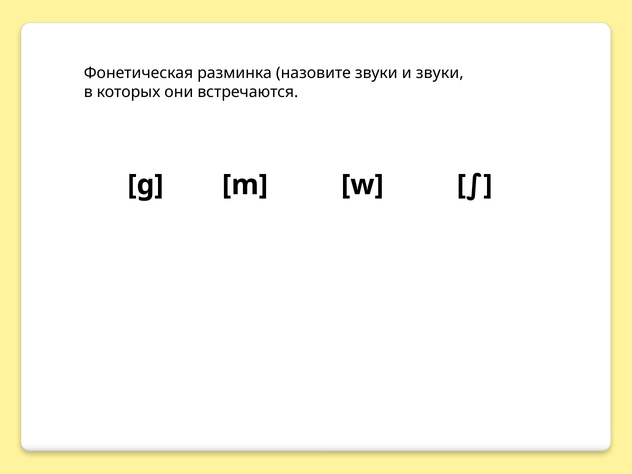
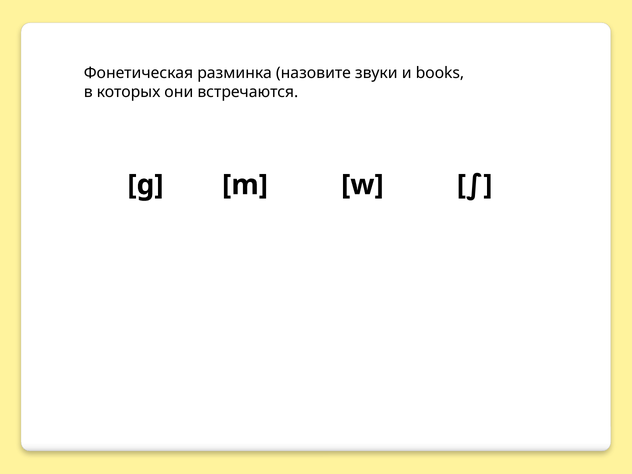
и звуки: звуки -> books
